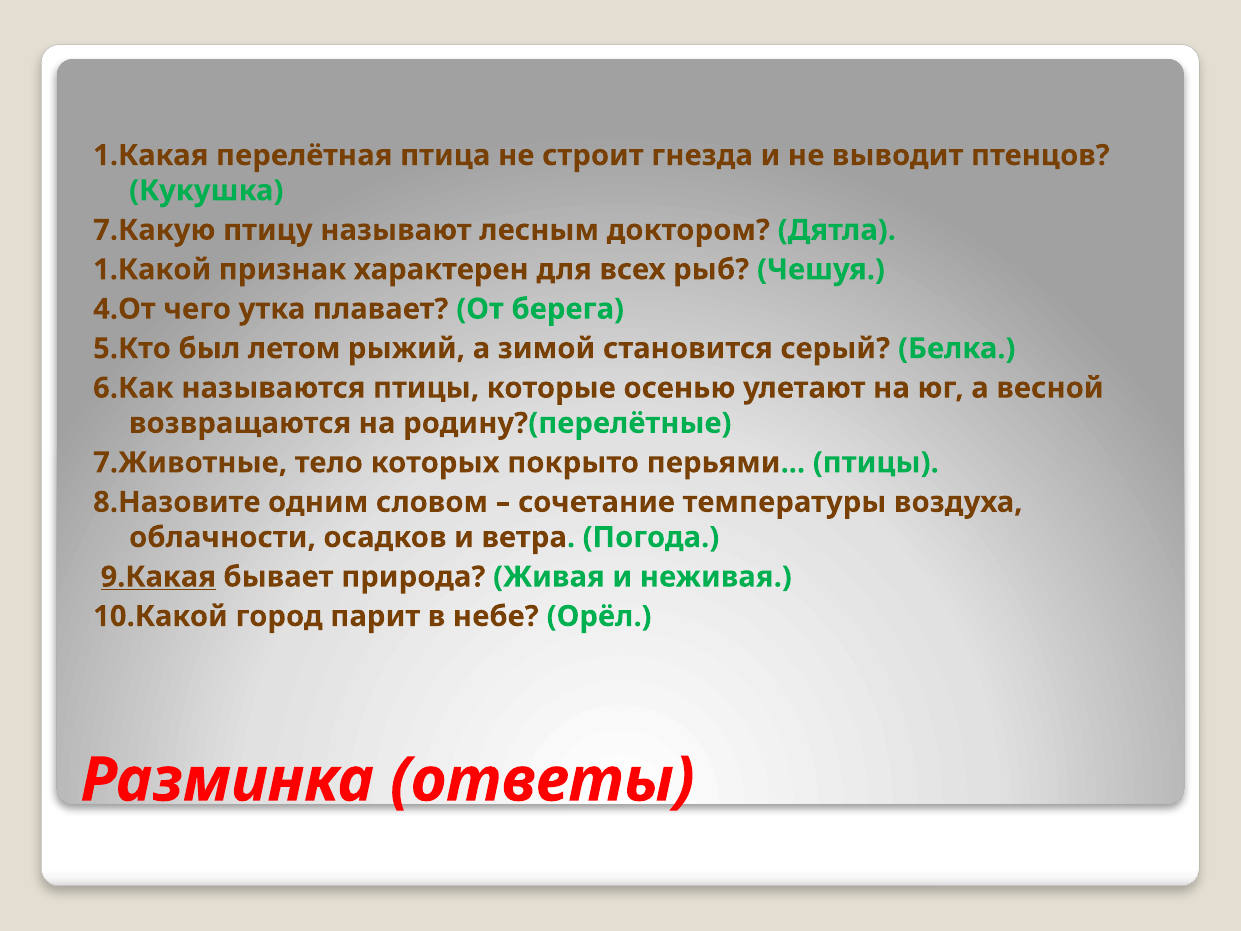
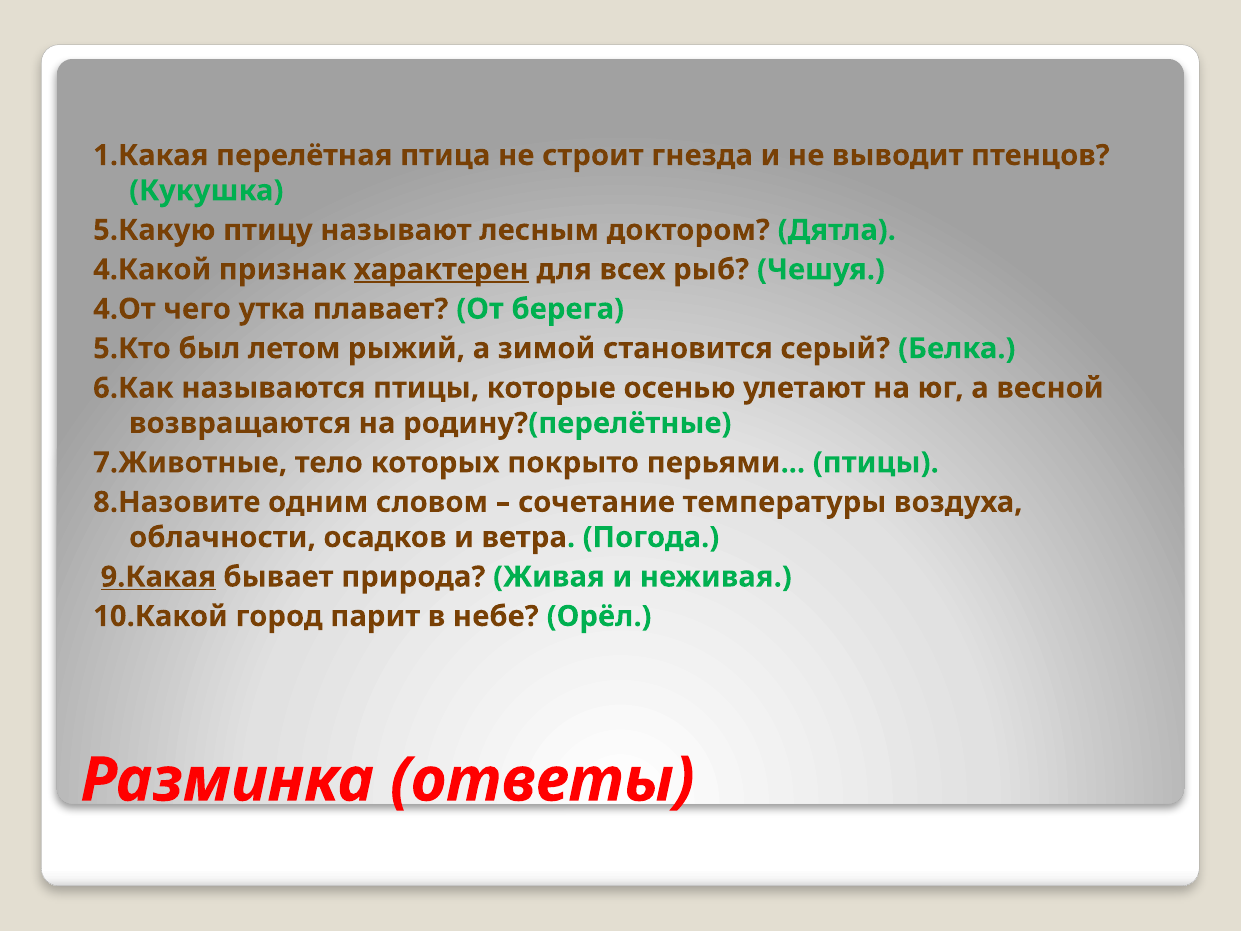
7.Какую: 7.Какую -> 5.Какую
1.Какой: 1.Какой -> 4.Какой
характерен underline: none -> present
